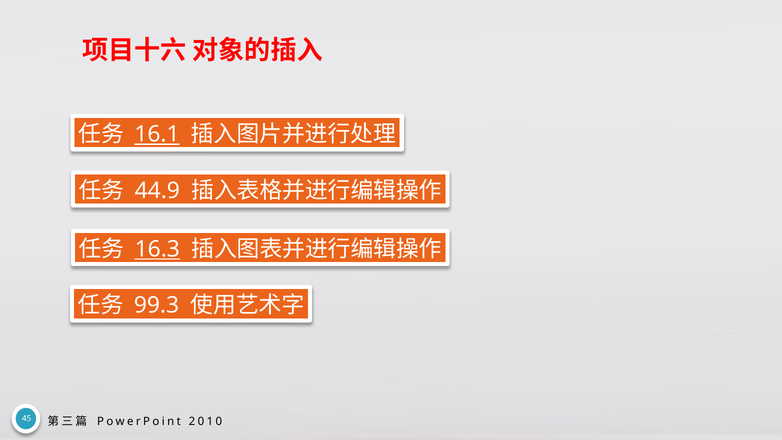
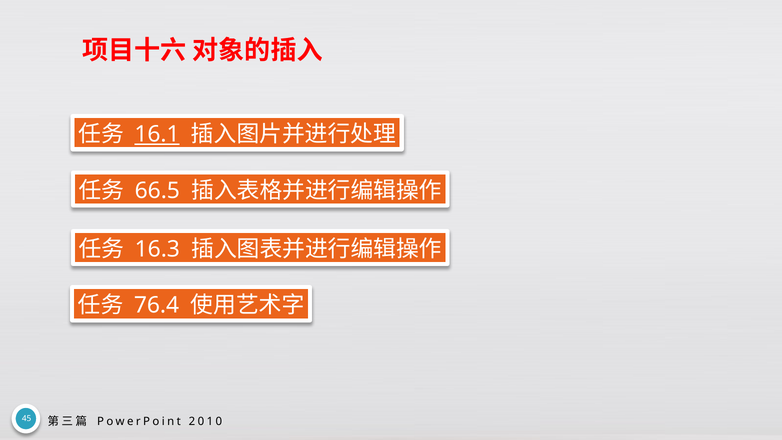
44.9: 44.9 -> 66.5
16.3 underline: present -> none
99.3: 99.3 -> 76.4
